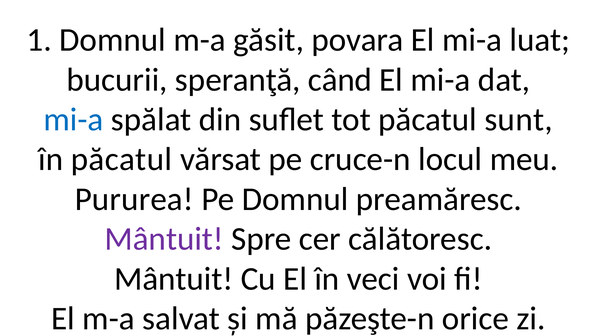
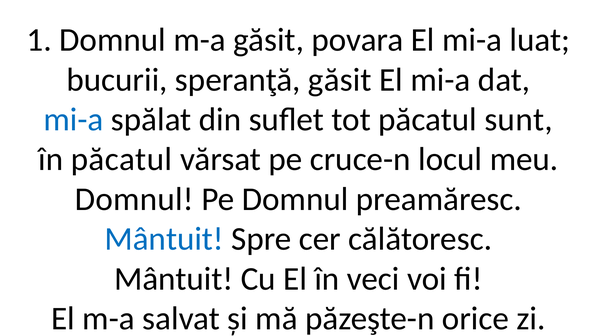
speranţă când: când -> găsit
Pururea at (134, 199): Pururea -> Domnul
Mântuit at (164, 239) colour: purple -> blue
